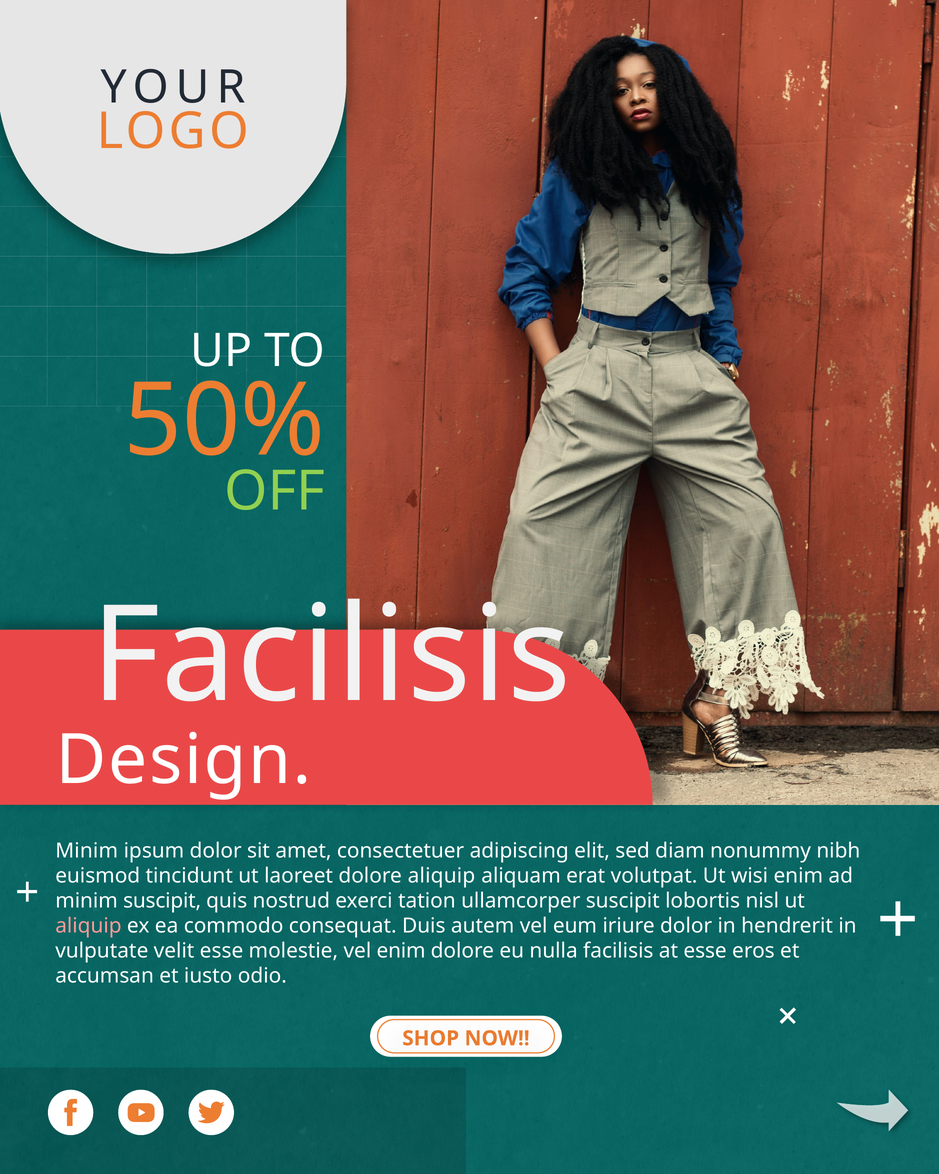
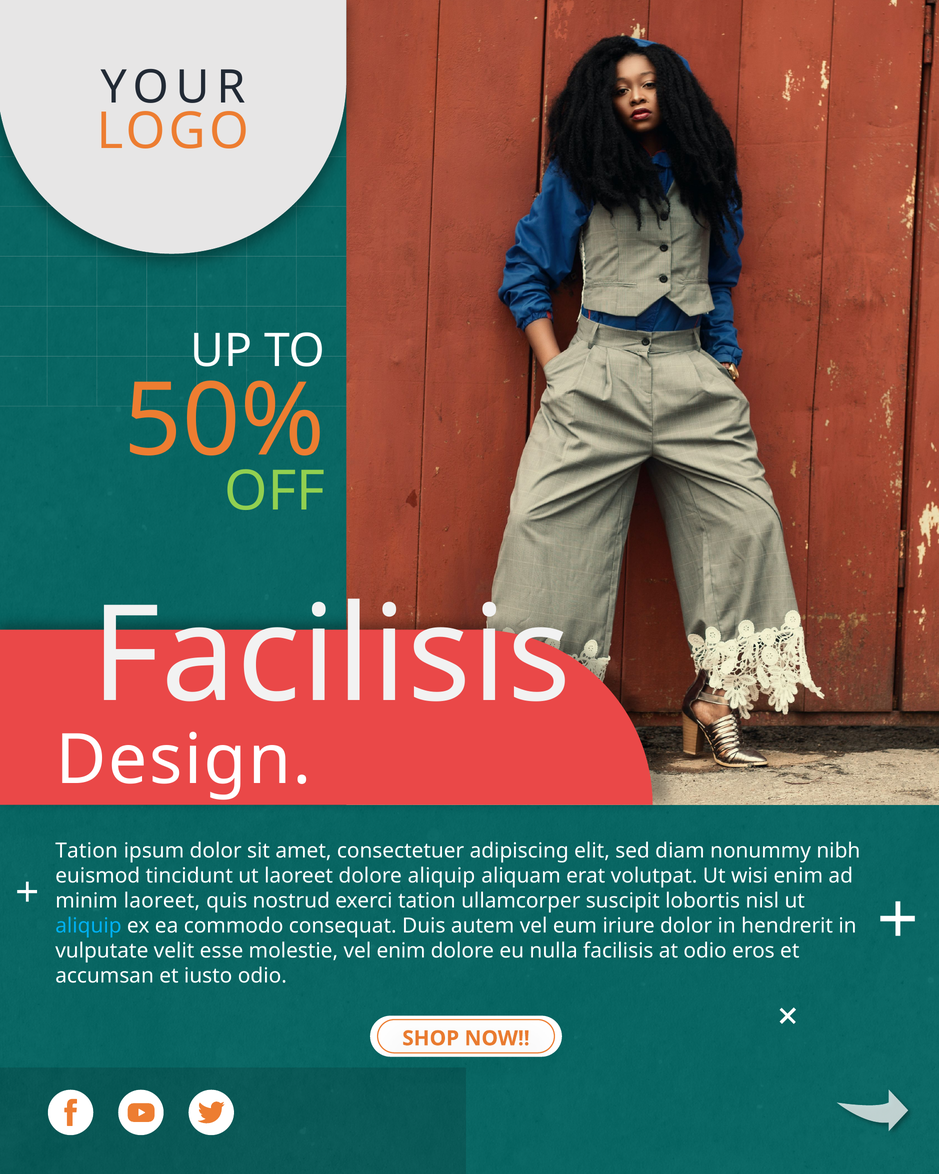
Minim at (87, 851): Minim -> Tation
minim suscipit: suscipit -> laoreet
aliquip at (88, 926) colour: pink -> light blue
at esse: esse -> odio
